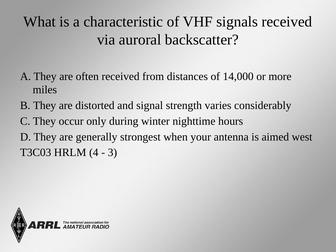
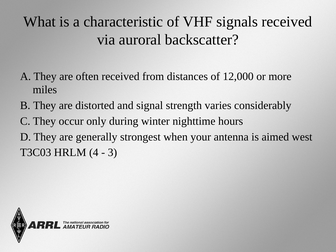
14,000: 14,000 -> 12,000
